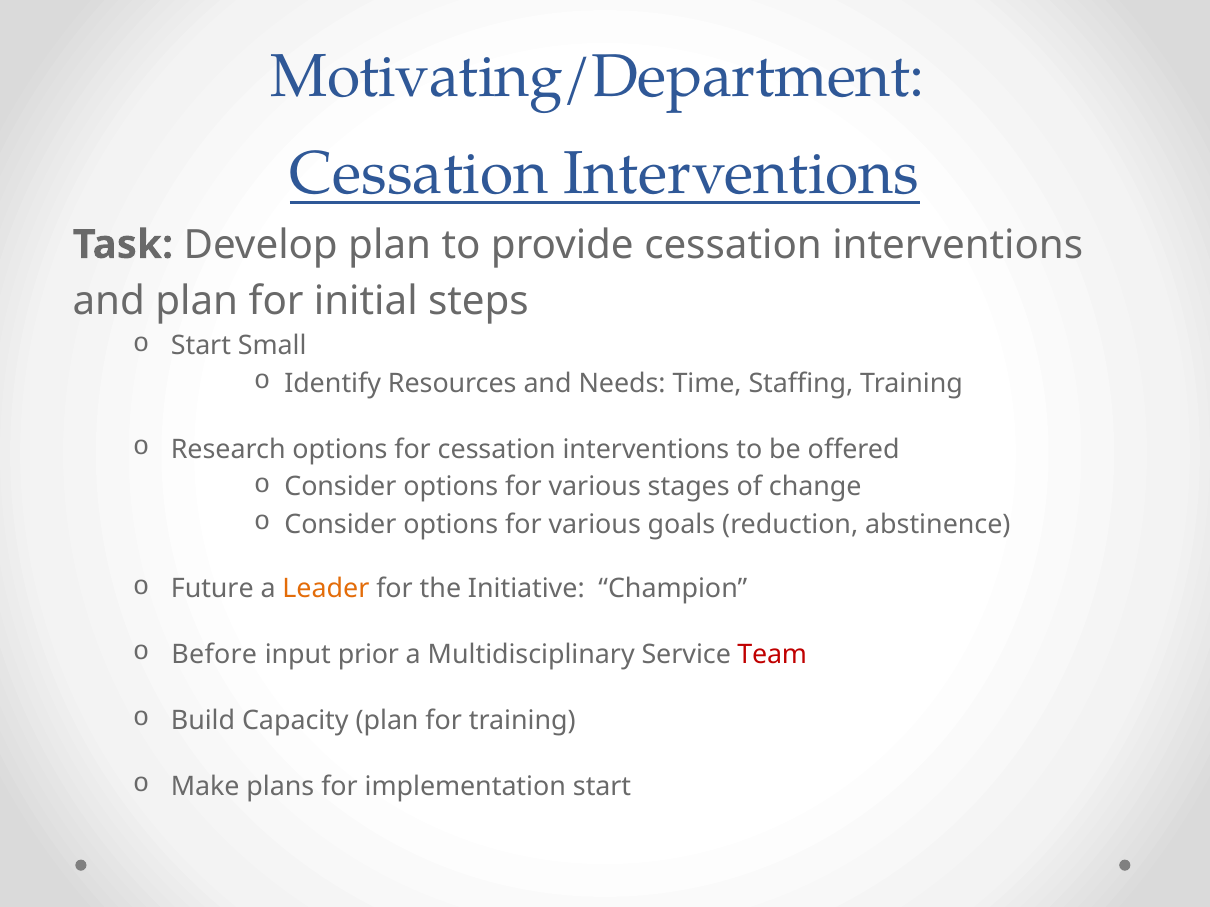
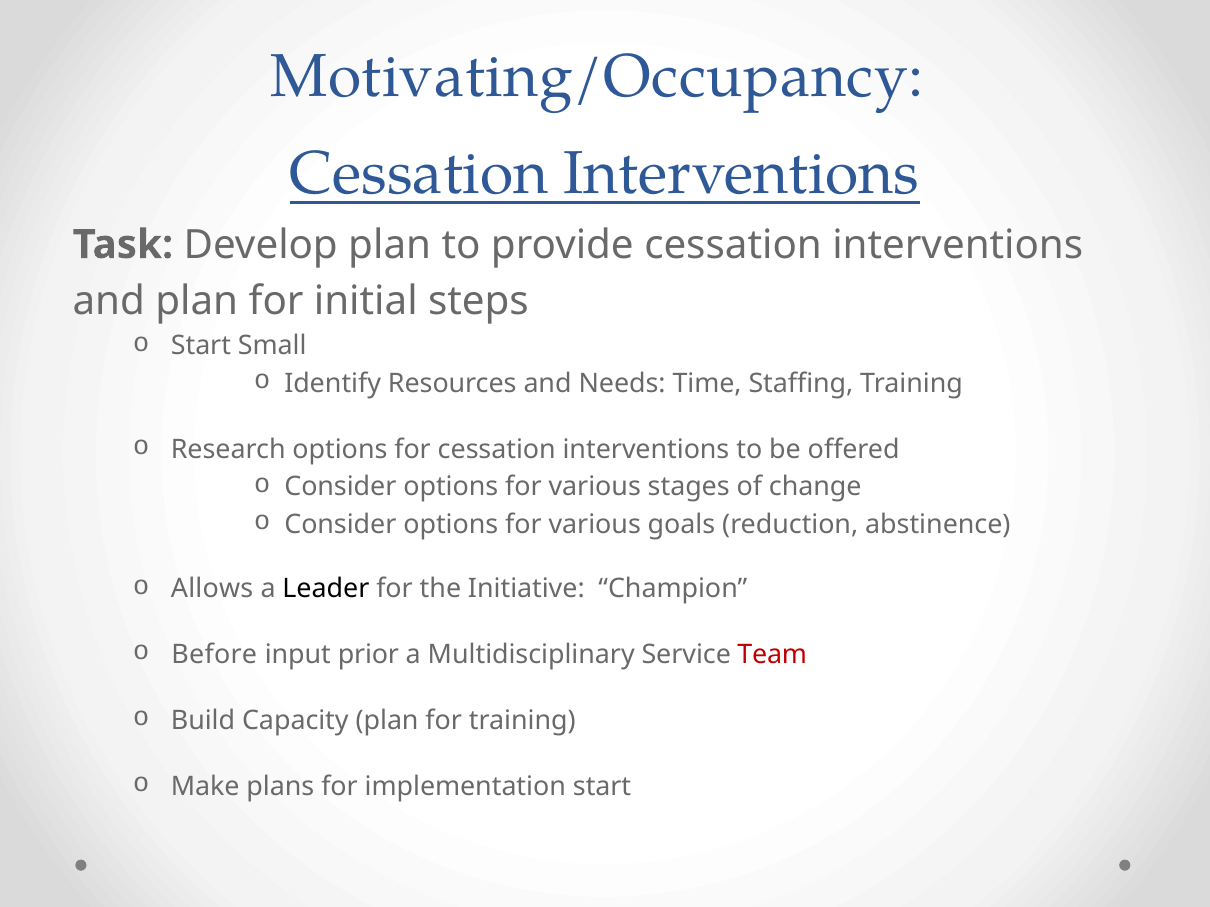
Motivating/Department: Motivating/Department -> Motivating/Occupancy
Future: Future -> Allows
Leader colour: orange -> black
